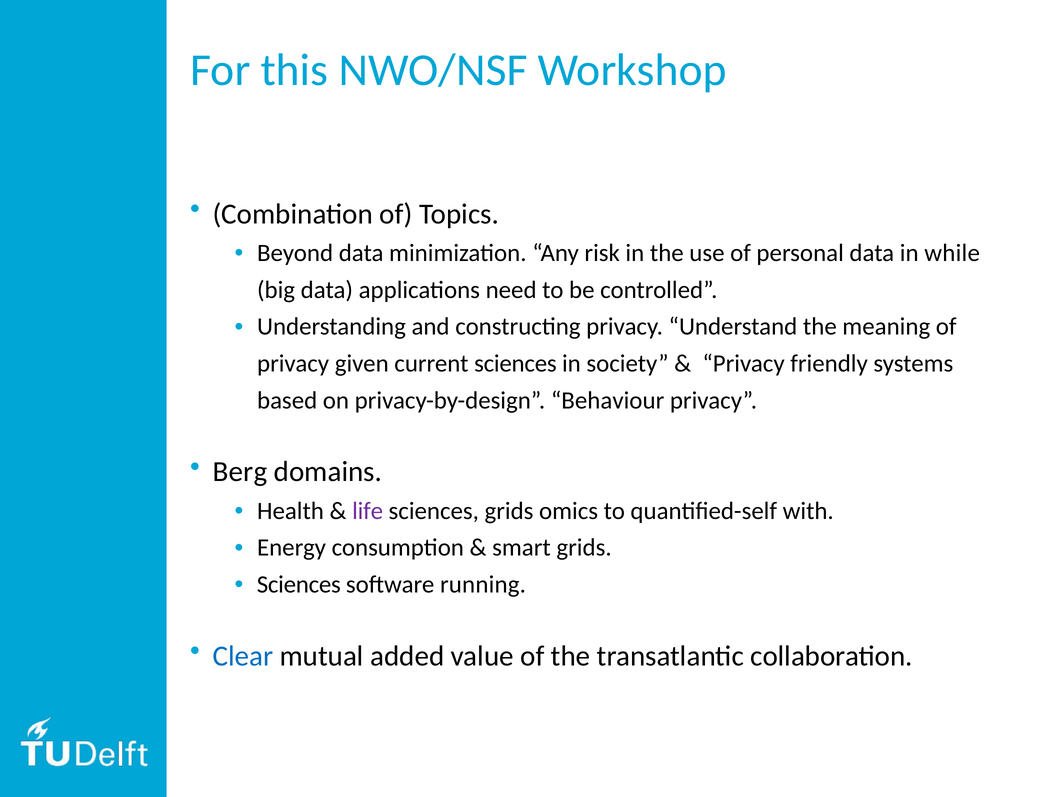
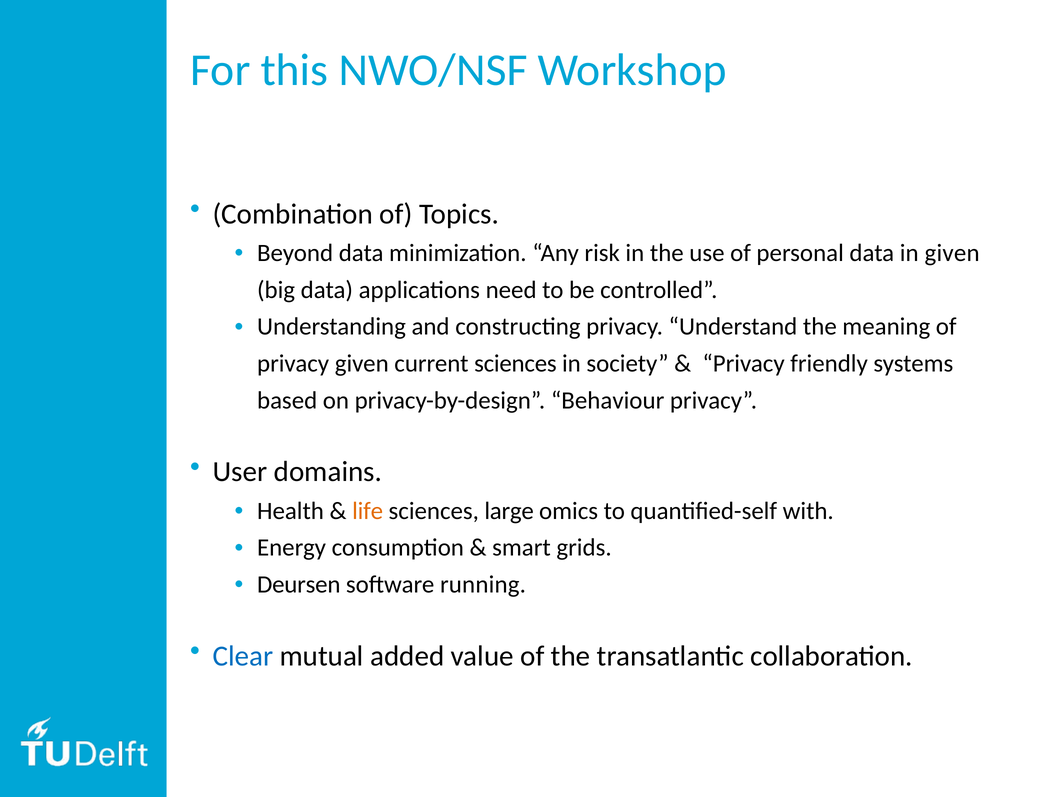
in while: while -> given
Berg: Berg -> User
life colour: purple -> orange
sciences grids: grids -> large
Sciences at (299, 585): Sciences -> Deursen
